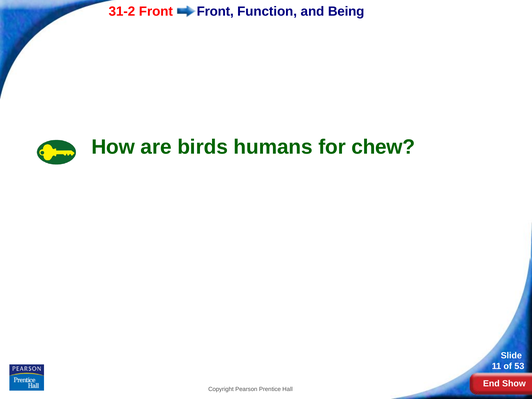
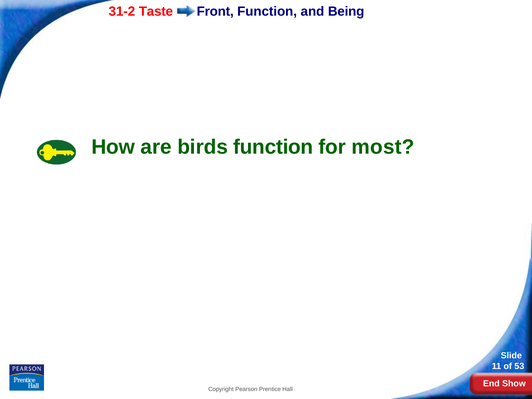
Front at (156, 12): Front -> Taste
birds humans: humans -> function
chew: chew -> most
